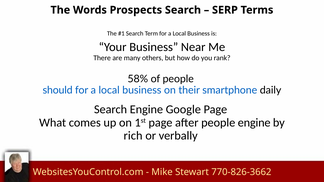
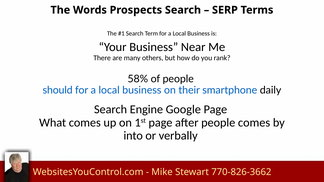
people engine: engine -> comes
rich: rich -> into
